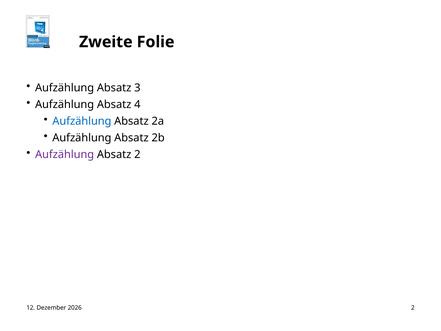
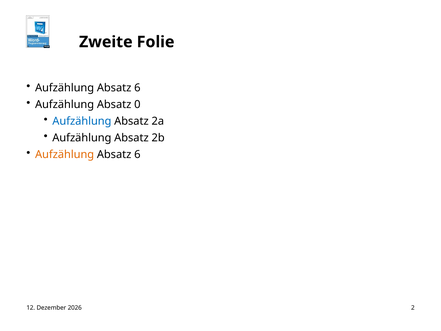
3 at (137, 88): 3 -> 6
4: 4 -> 0
Aufzählung at (65, 154) colour: purple -> orange
2 at (137, 154): 2 -> 6
